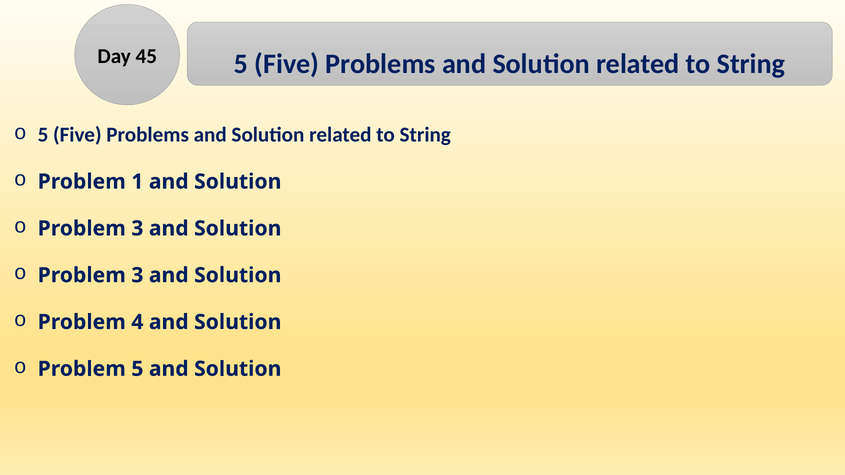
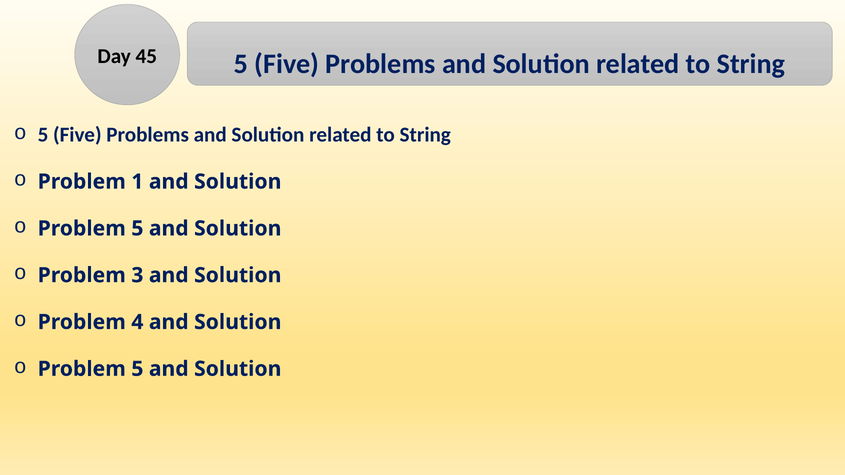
3 at (137, 229): 3 -> 5
